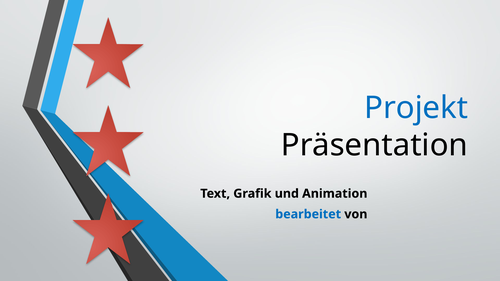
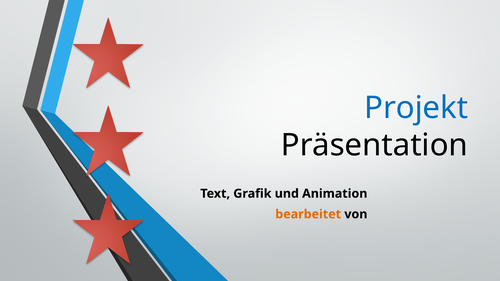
bearbeitet colour: blue -> orange
